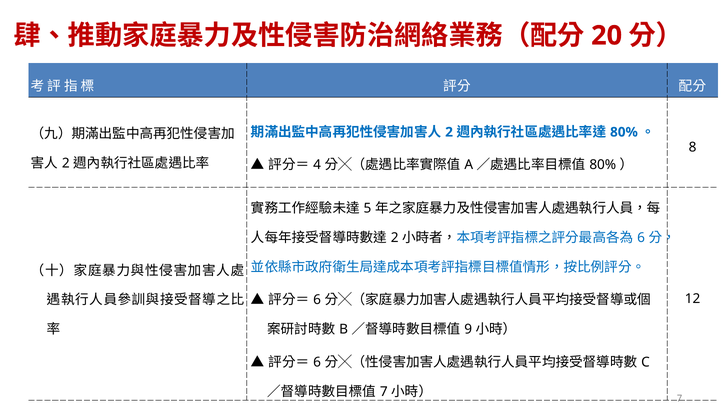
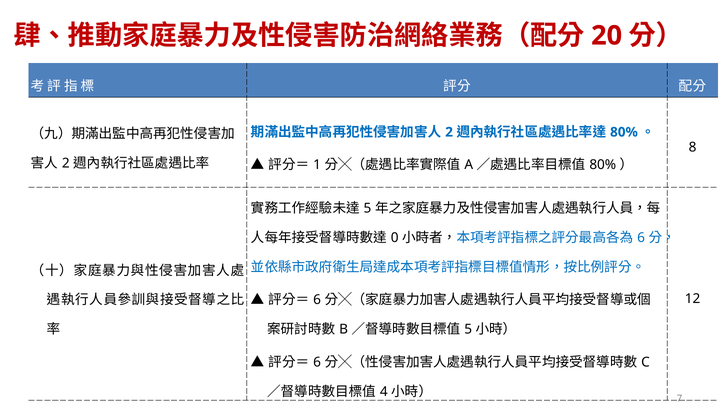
4: 4 -> 1
2 at (395, 238): 2 -> 0
9 at (468, 330): 9 -> 5
7 at (384, 392): 7 -> 4
